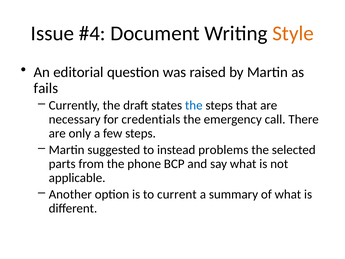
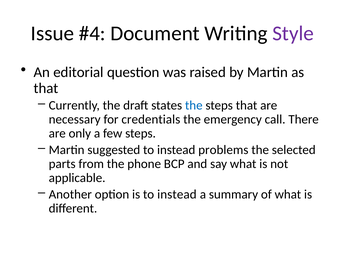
Style colour: orange -> purple
fails at (46, 88): fails -> that
is to current: current -> instead
